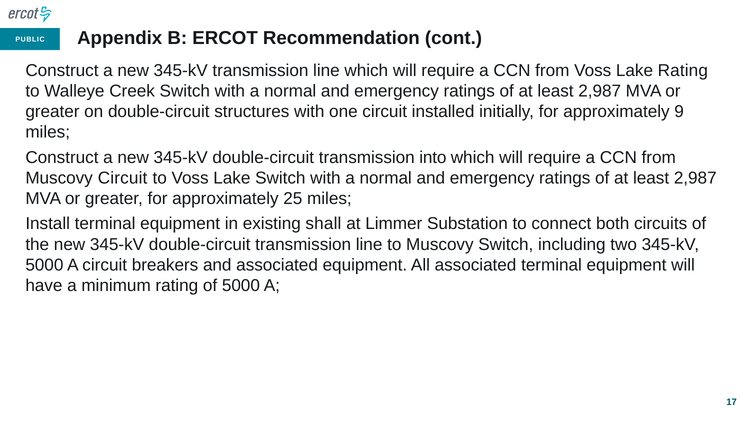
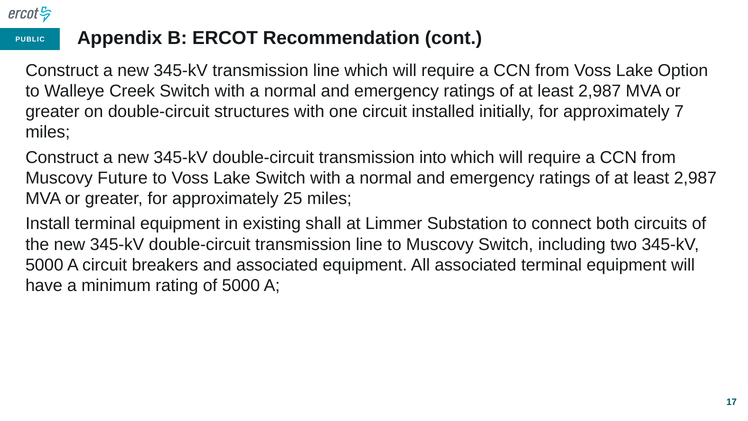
Lake Rating: Rating -> Option
9: 9 -> 7
Muscovy Circuit: Circuit -> Future
